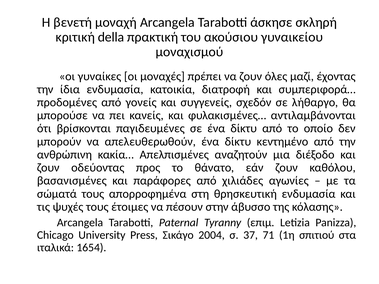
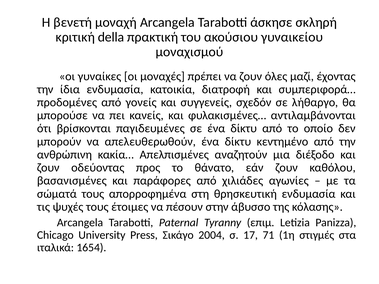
37: 37 -> 17
σπιτιού: σπιτιού -> στιγμές
